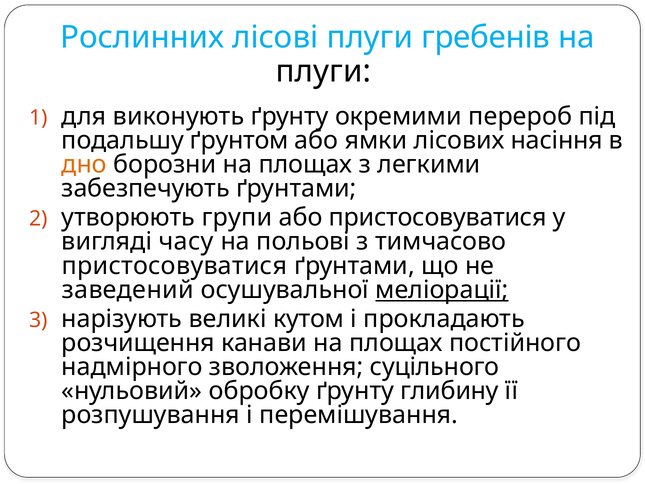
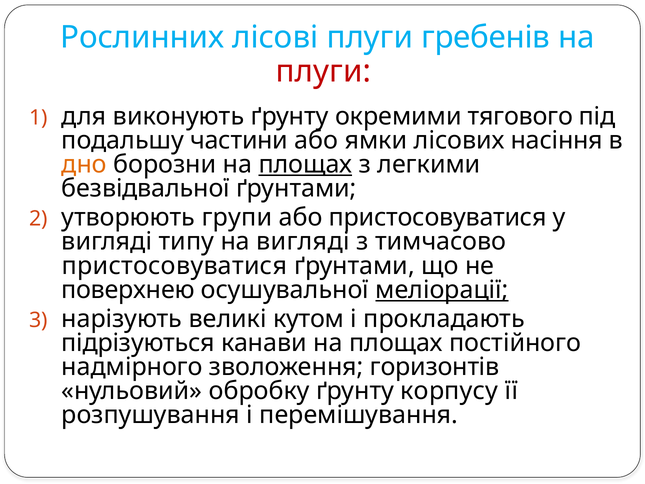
плуги at (323, 71) colour: black -> red
перероб: перероб -> тягового
ґрунтом: ґрунтом -> частини
площах at (305, 164) underline: none -> present
забезпечують: забезпечують -> безвідвальної
часу: часу -> типу
на польові: польові -> вигляді
заведений: заведений -> поверхнею
розчищення: розчищення -> підрізуються
суцільного: суцільного -> горизонтів
глибину: глибину -> корпусу
